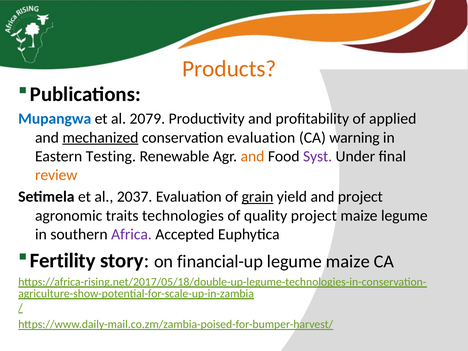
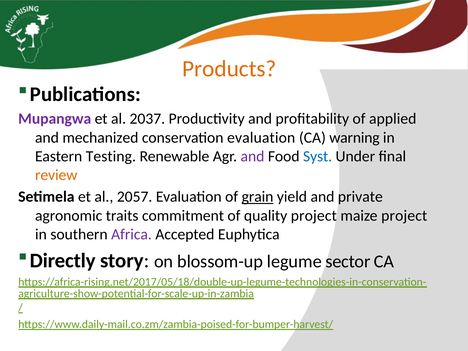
Mupangwa colour: blue -> purple
2079: 2079 -> 2037
mechanized underline: present -> none
and at (252, 156) colour: orange -> purple
Syst colour: purple -> blue
2037: 2037 -> 2057
and project: project -> private
technologies: technologies -> commitment
maize legume: legume -> project
Fertility: Fertility -> Directly
financial-up: financial-up -> blossom-up
legume maize: maize -> sector
